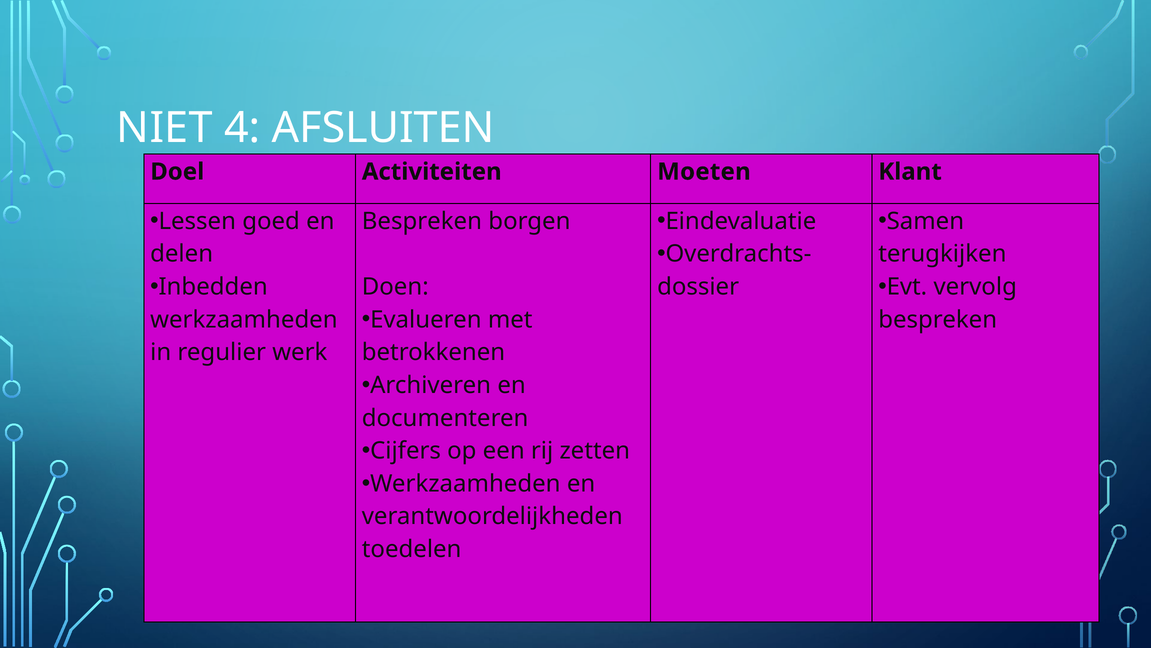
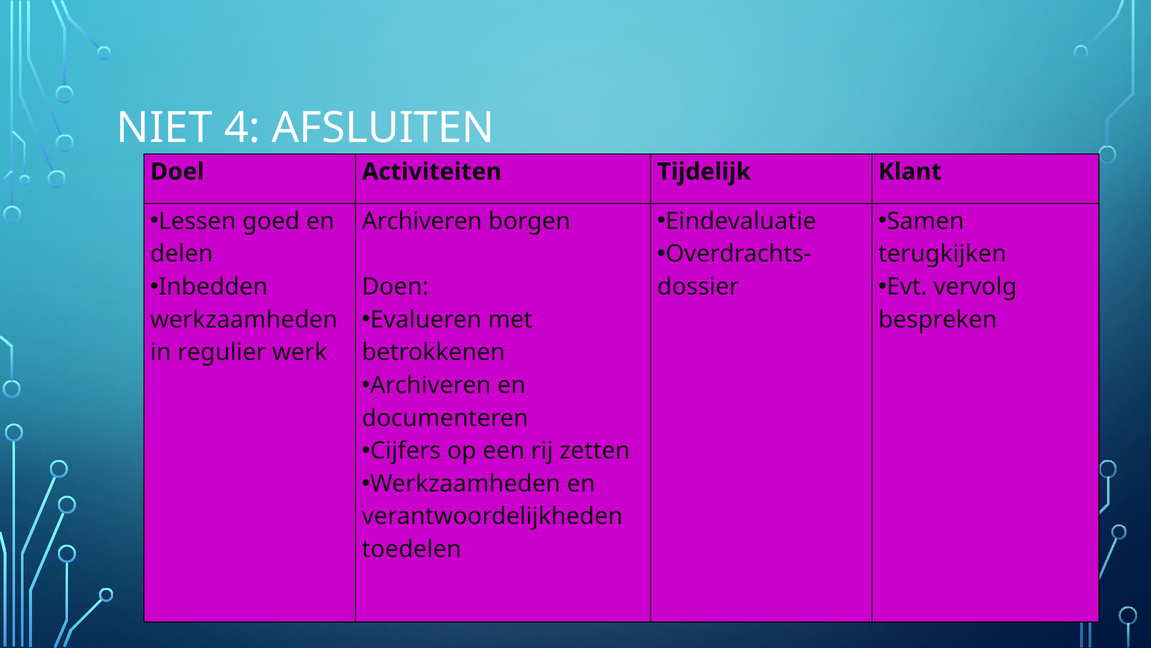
Moeten: Moeten -> Tijdelijk
Bespreken at (422, 221): Bespreken -> Archiveren
